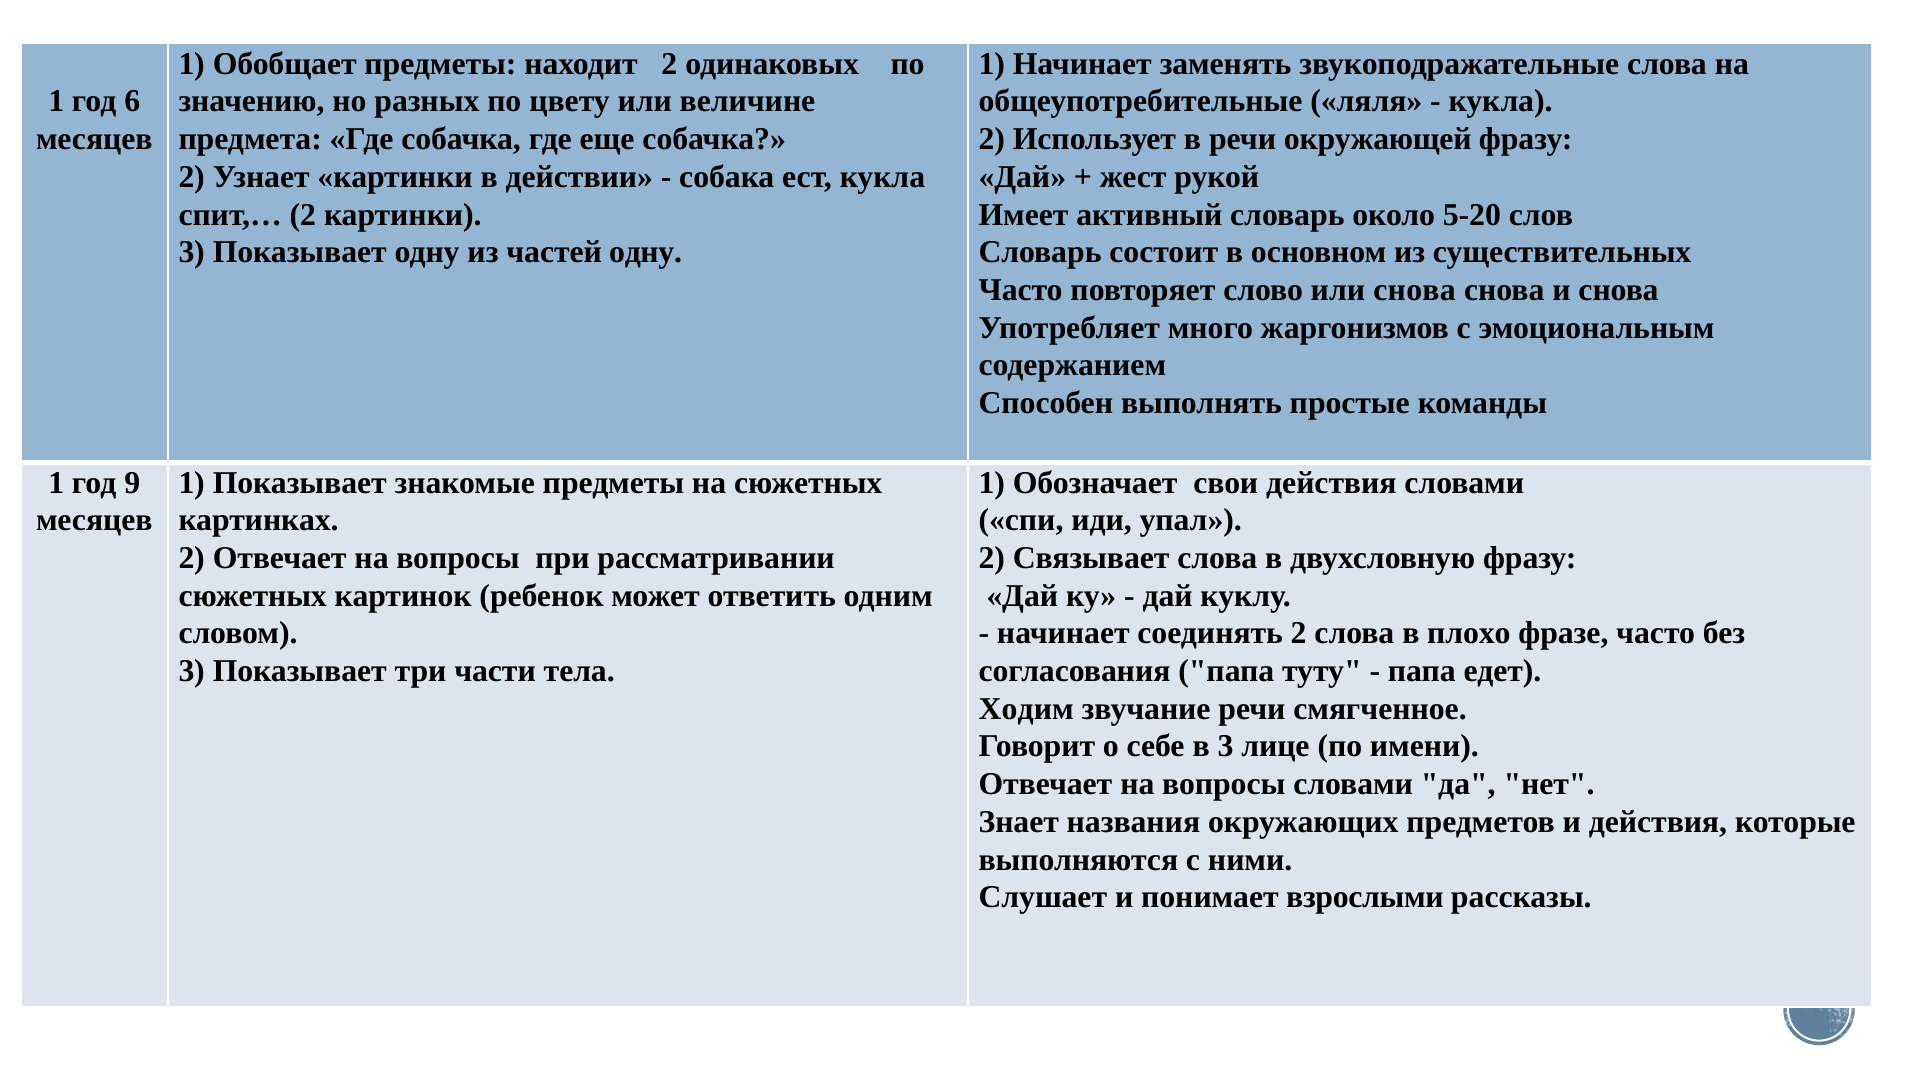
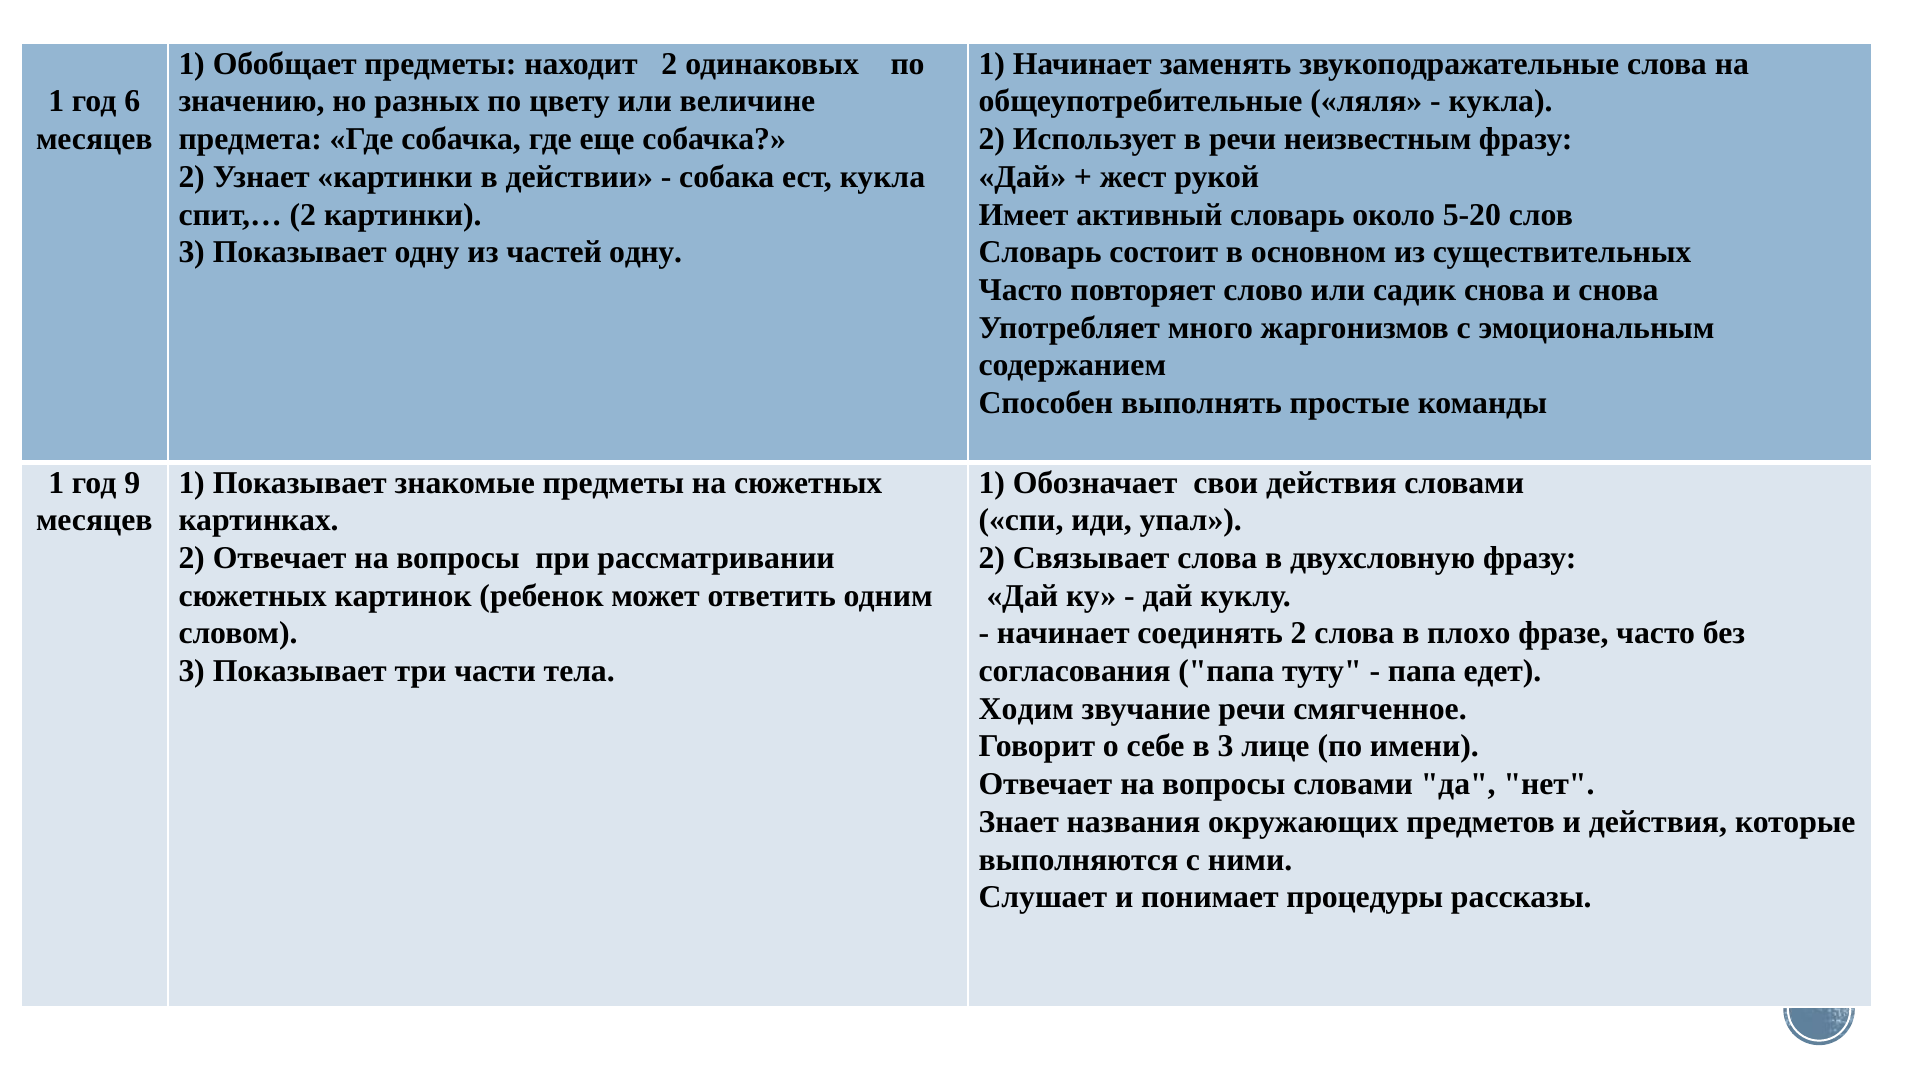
окружающей: окружающей -> неизвестным
или снова: снова -> садик
взрослыми: взрослыми -> процедуры
